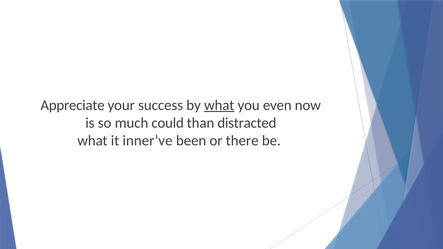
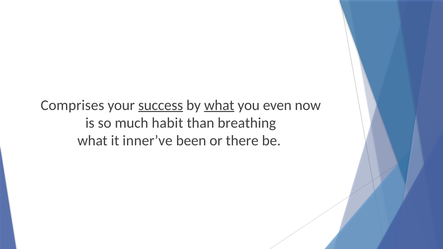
Appreciate: Appreciate -> Comprises
success underline: none -> present
could: could -> habit
distracted: distracted -> breathing
